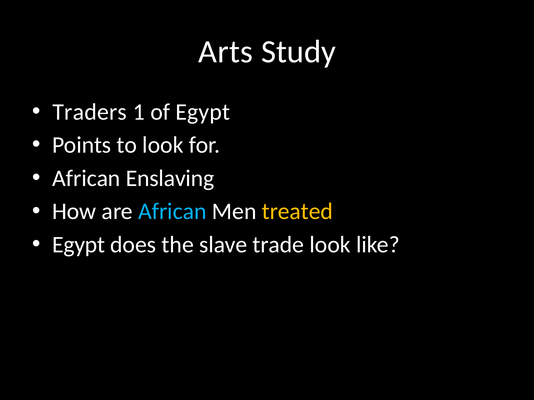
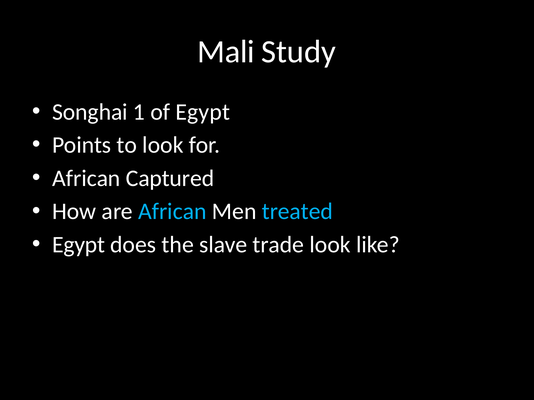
Arts: Arts -> Mali
Traders: Traders -> Songhai
Enslaving: Enslaving -> Captured
treated colour: yellow -> light blue
